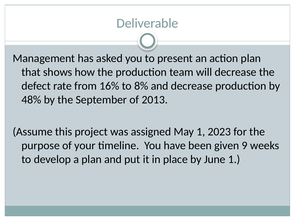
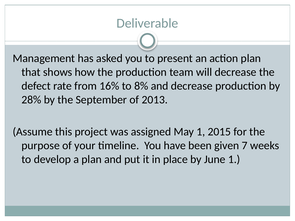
48%: 48% -> 28%
2023: 2023 -> 2015
9: 9 -> 7
